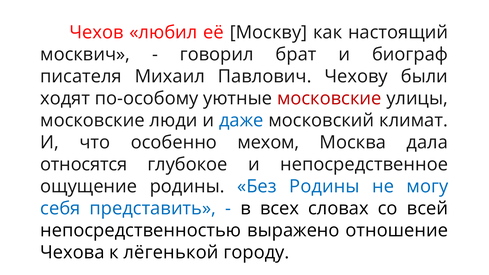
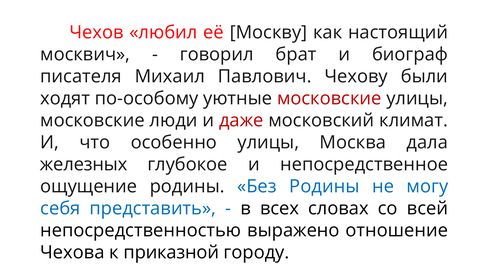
даже colour: blue -> red
особенно мехом: мехом -> улицы
относятся: относятся -> железных
лёгенькой: лёгенькой -> приказной
